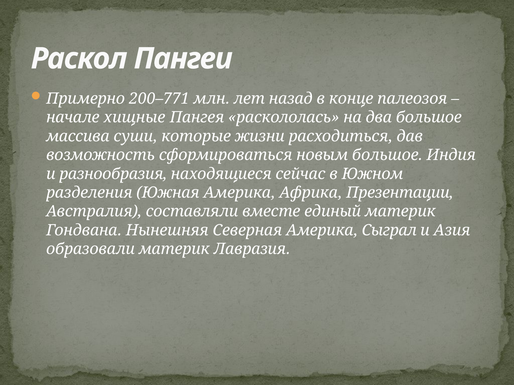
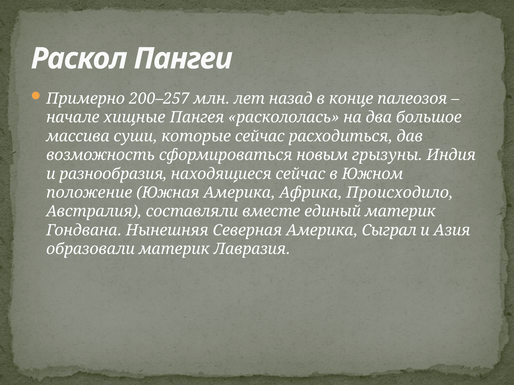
200–771: 200–771 -> 200–257
которые жизни: жизни -> сейчас
новым большое: большое -> грызуны
разделения: разделения -> положение
Презентации: Презентации -> Происходило
